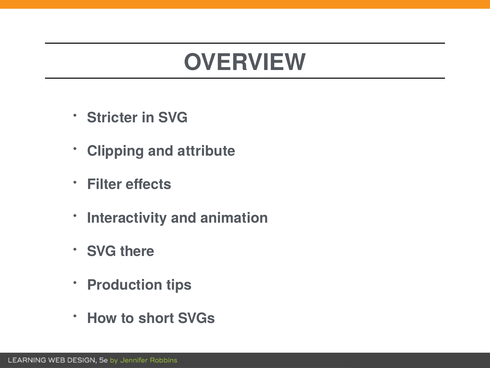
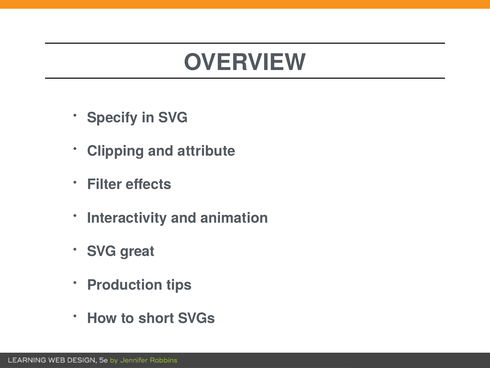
Stricter: Stricter -> Specify
there: there -> great
